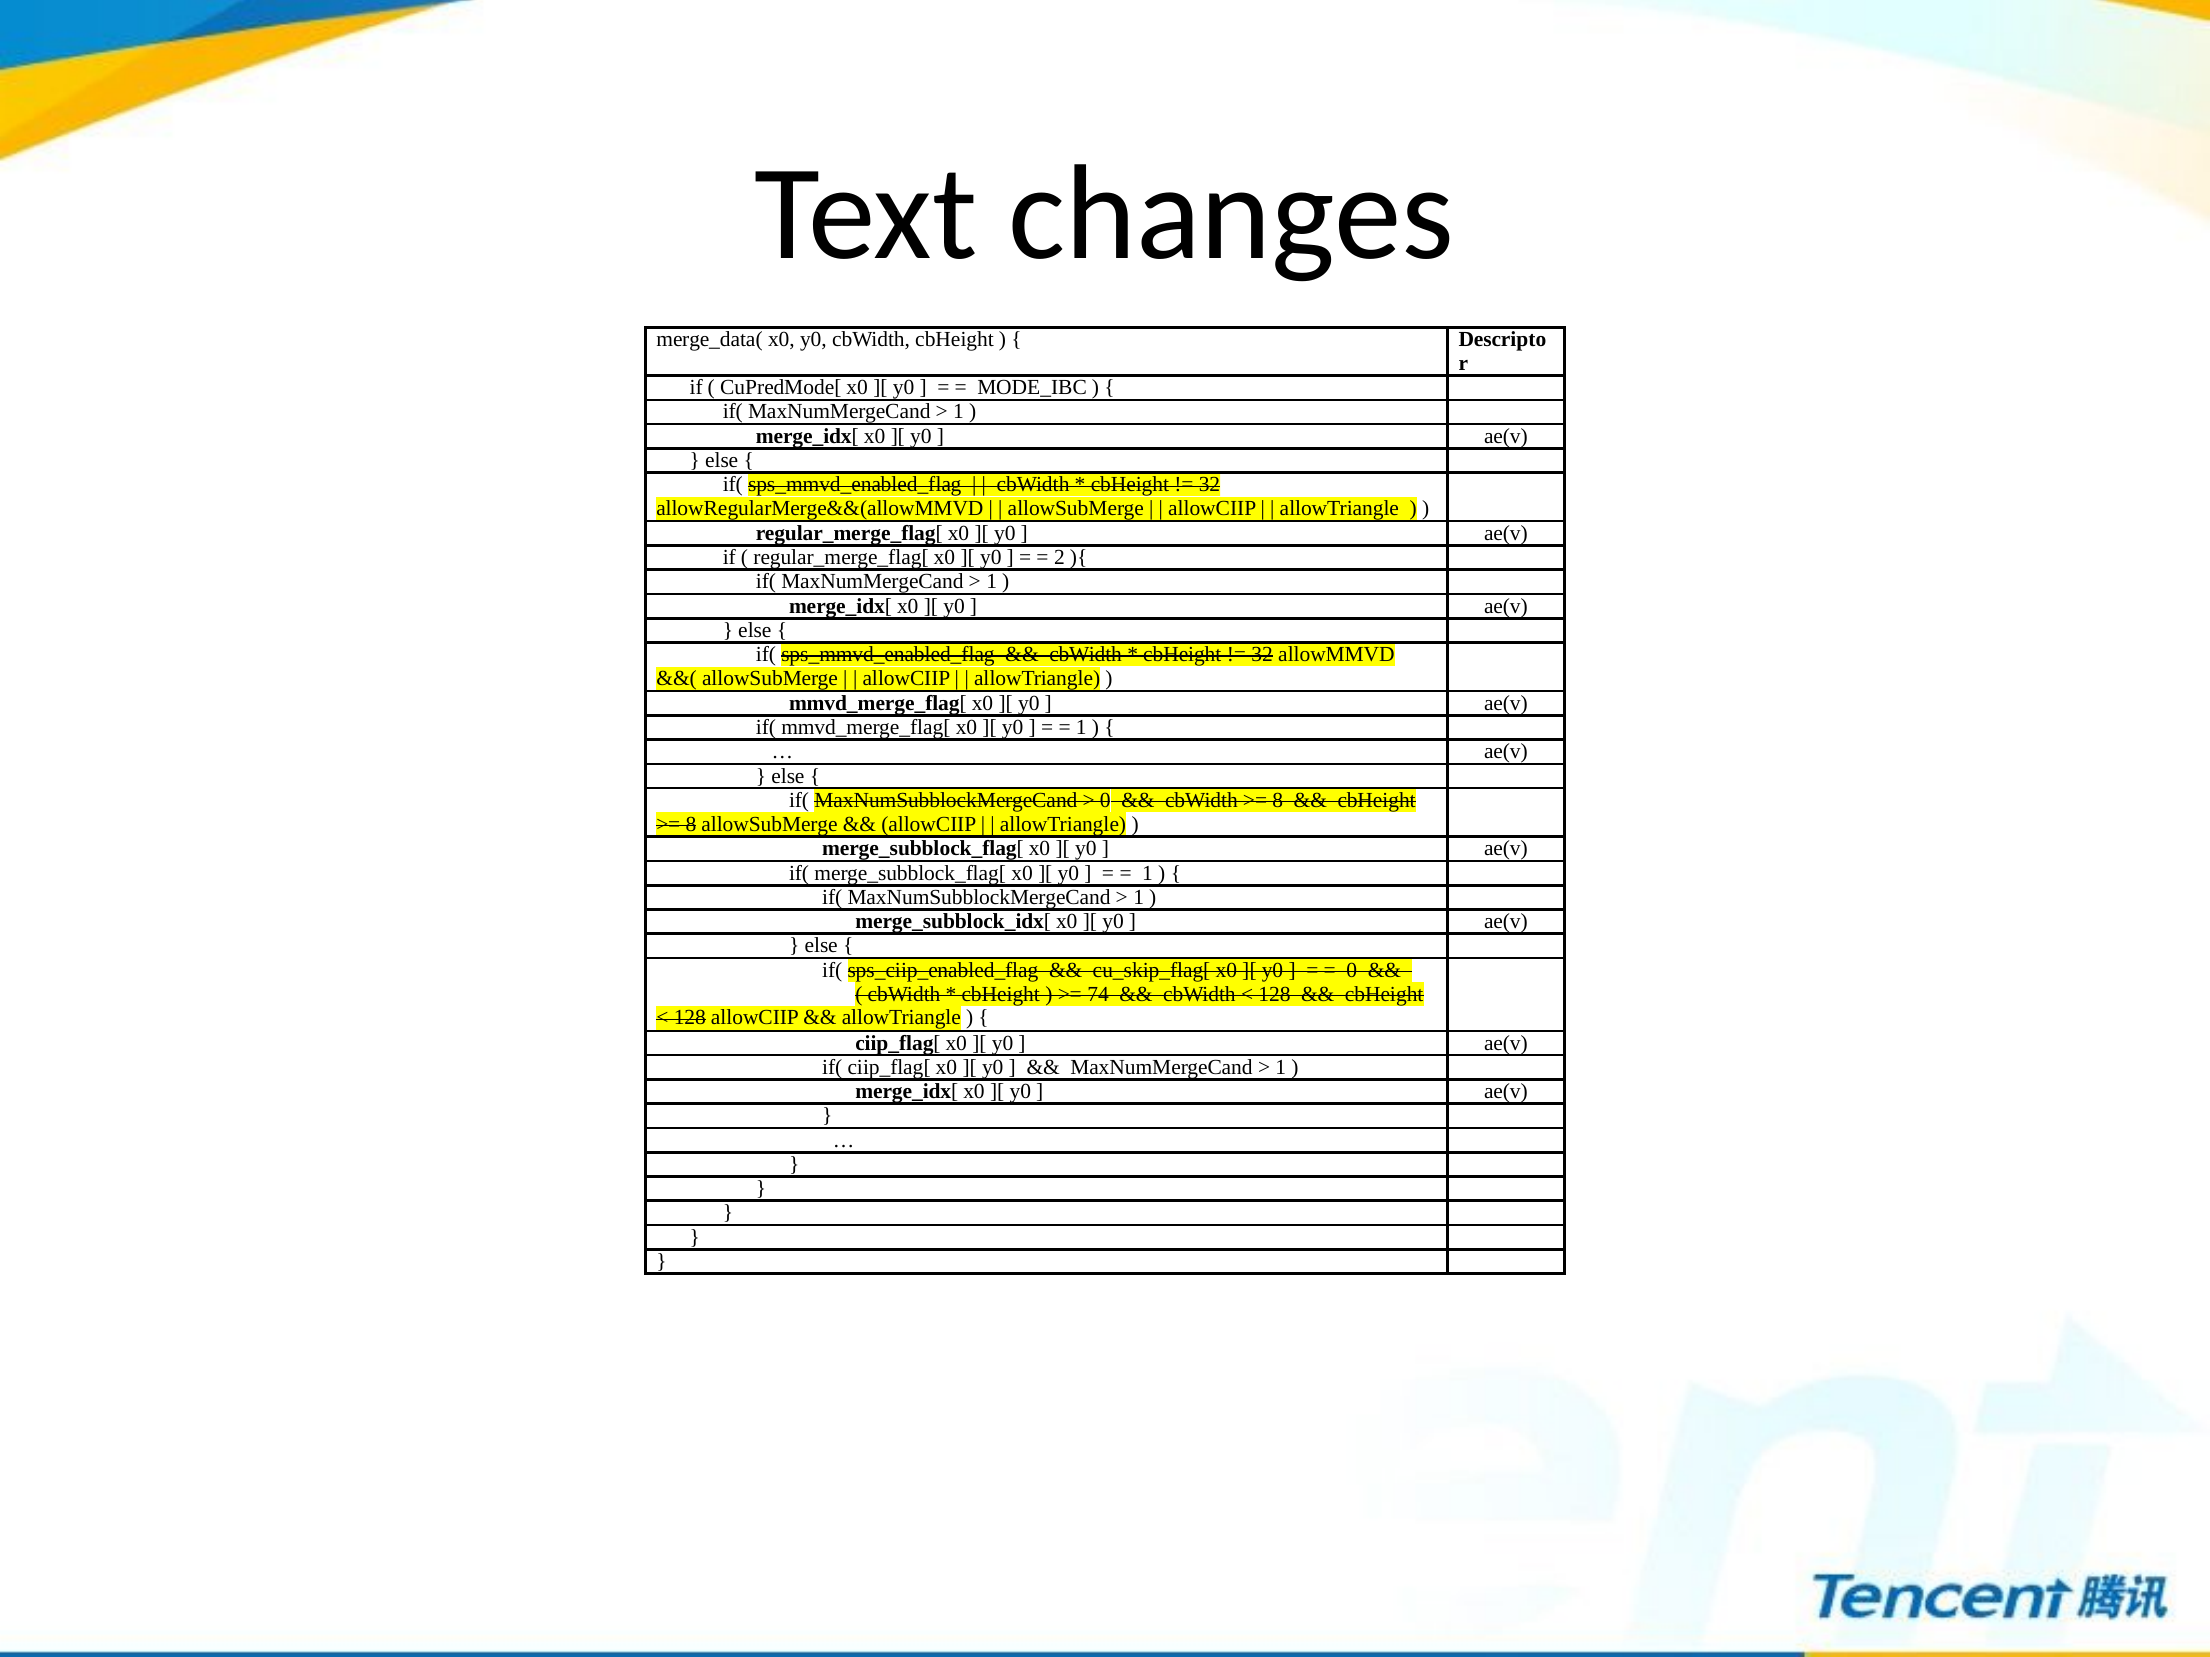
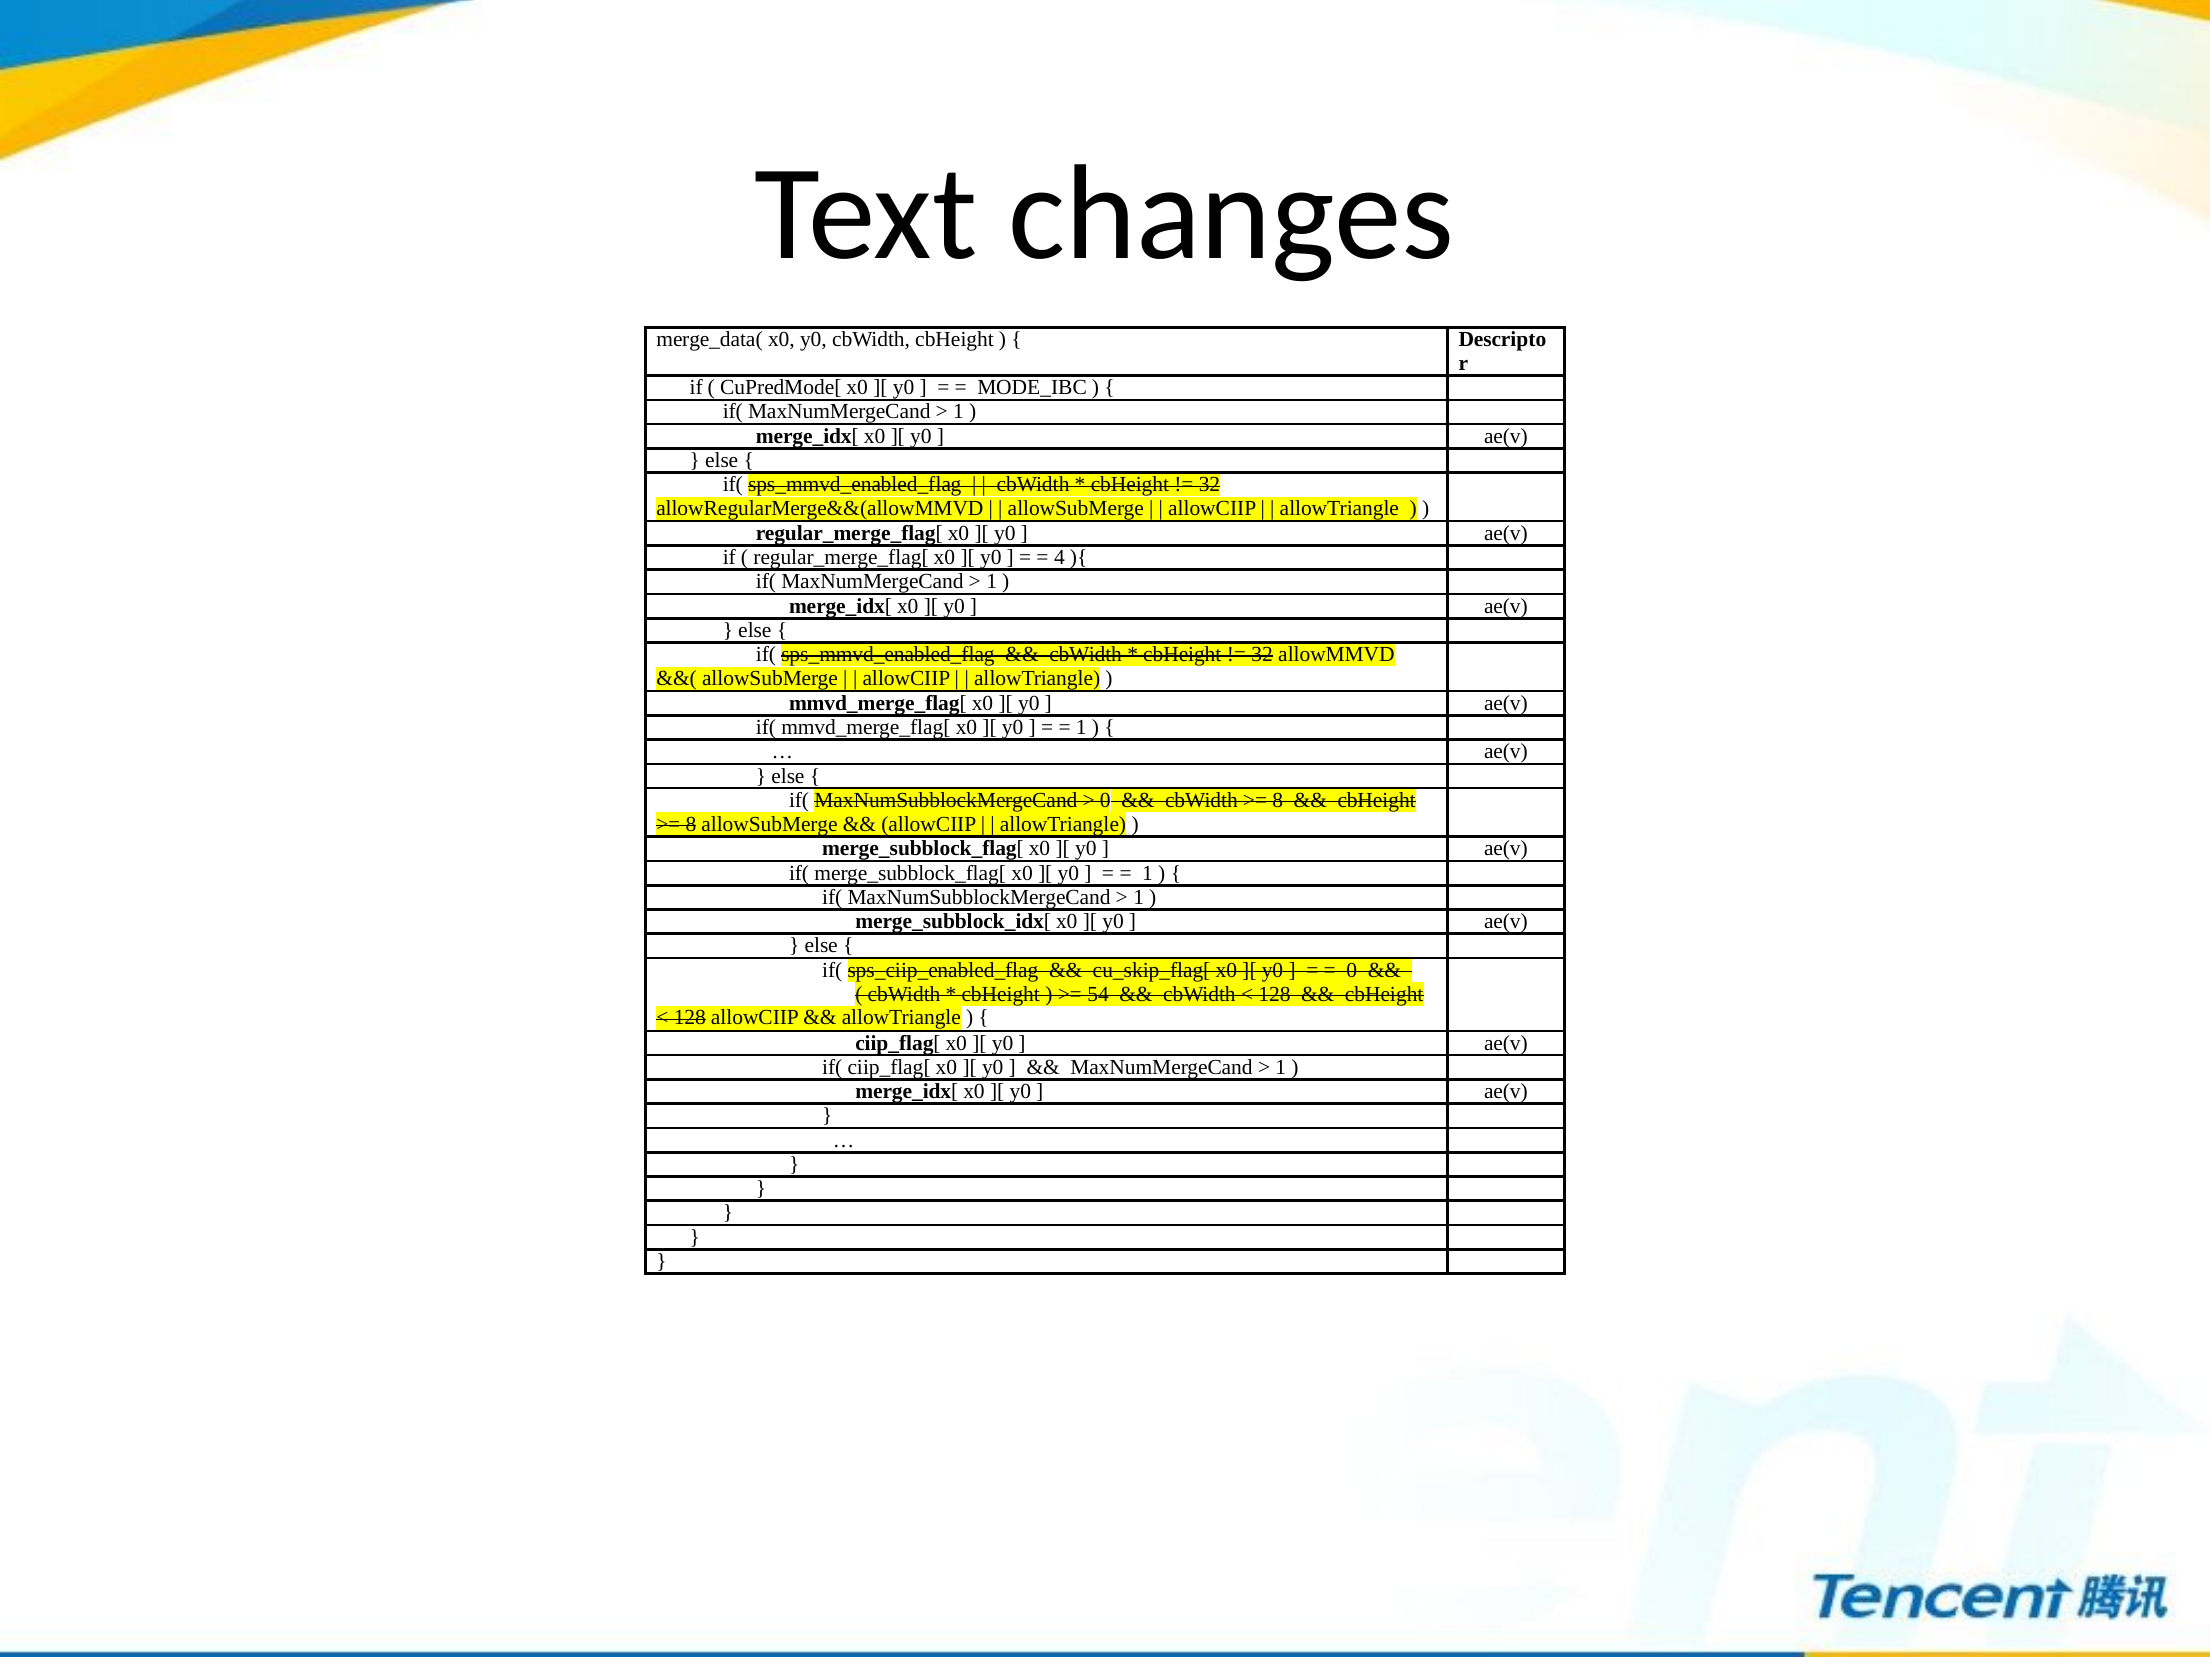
2: 2 -> 4
74: 74 -> 54
